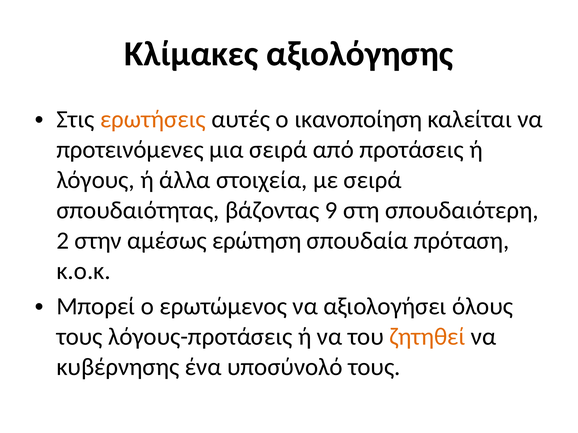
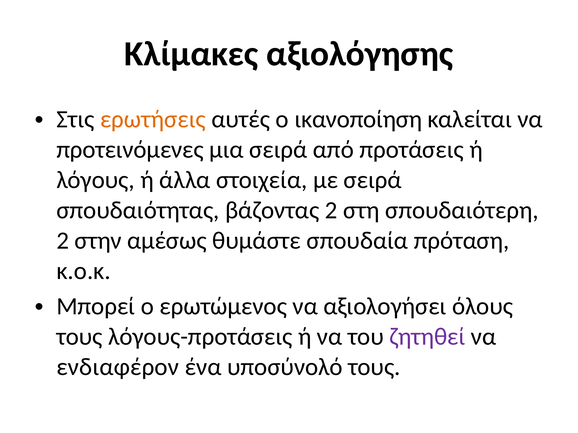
βάζοντας 9: 9 -> 2
ερώτηση: ερώτηση -> θυμάστε
ζητηθεί colour: orange -> purple
κυβέρνησης: κυβέρνησης -> ενδιαφέρον
